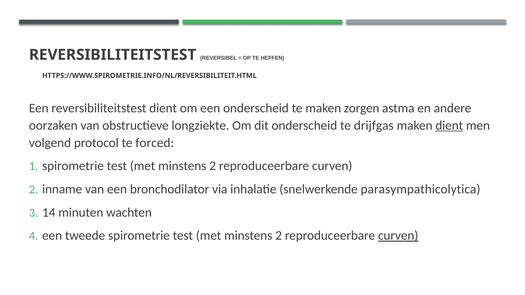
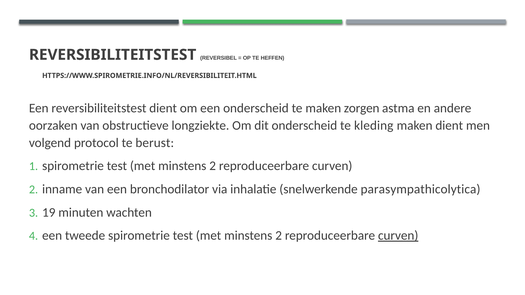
drijfgas: drijfgas -> kleding
dient at (449, 126) underline: present -> none
forced: forced -> berust
14: 14 -> 19
